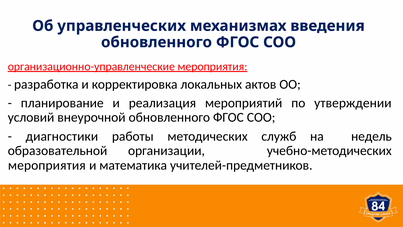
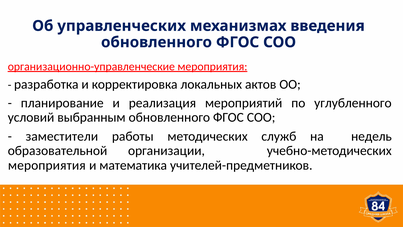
утверждении: утверждении -> углубленного
внеурочной: внеурочной -> выбранным
диагностики: диагностики -> заместители
